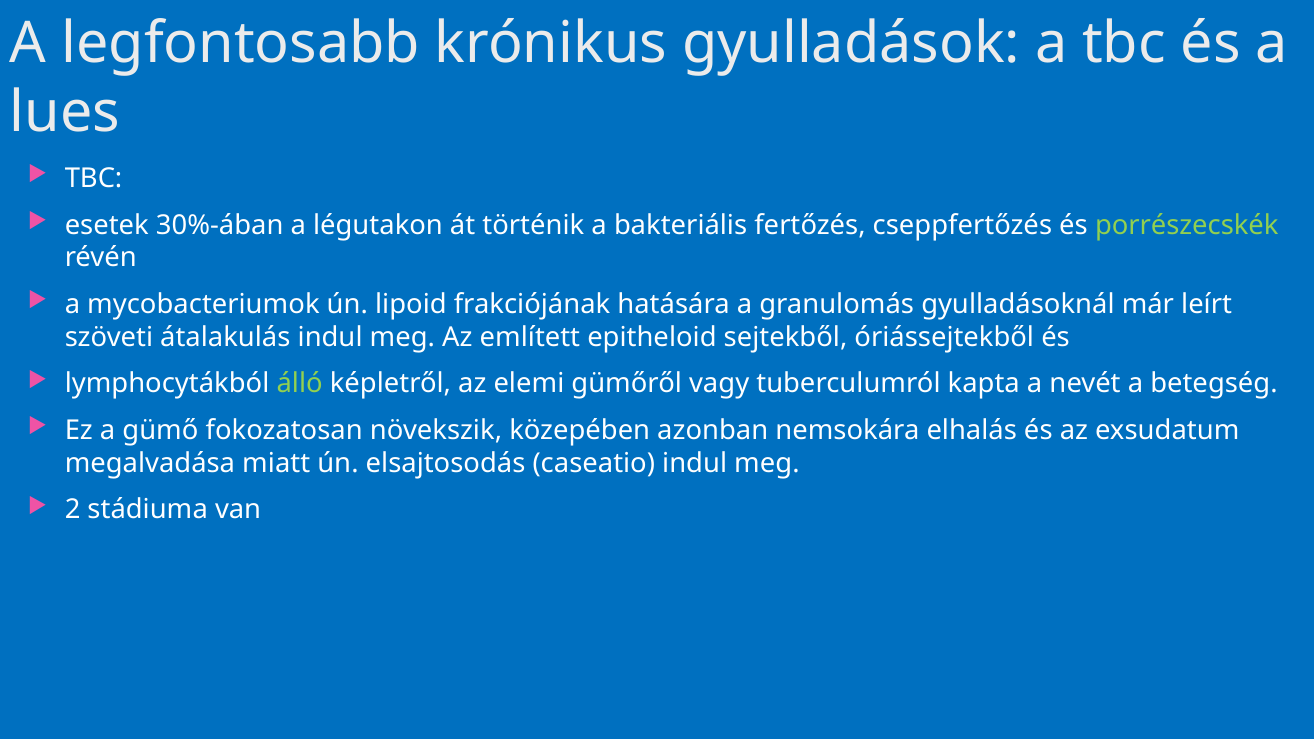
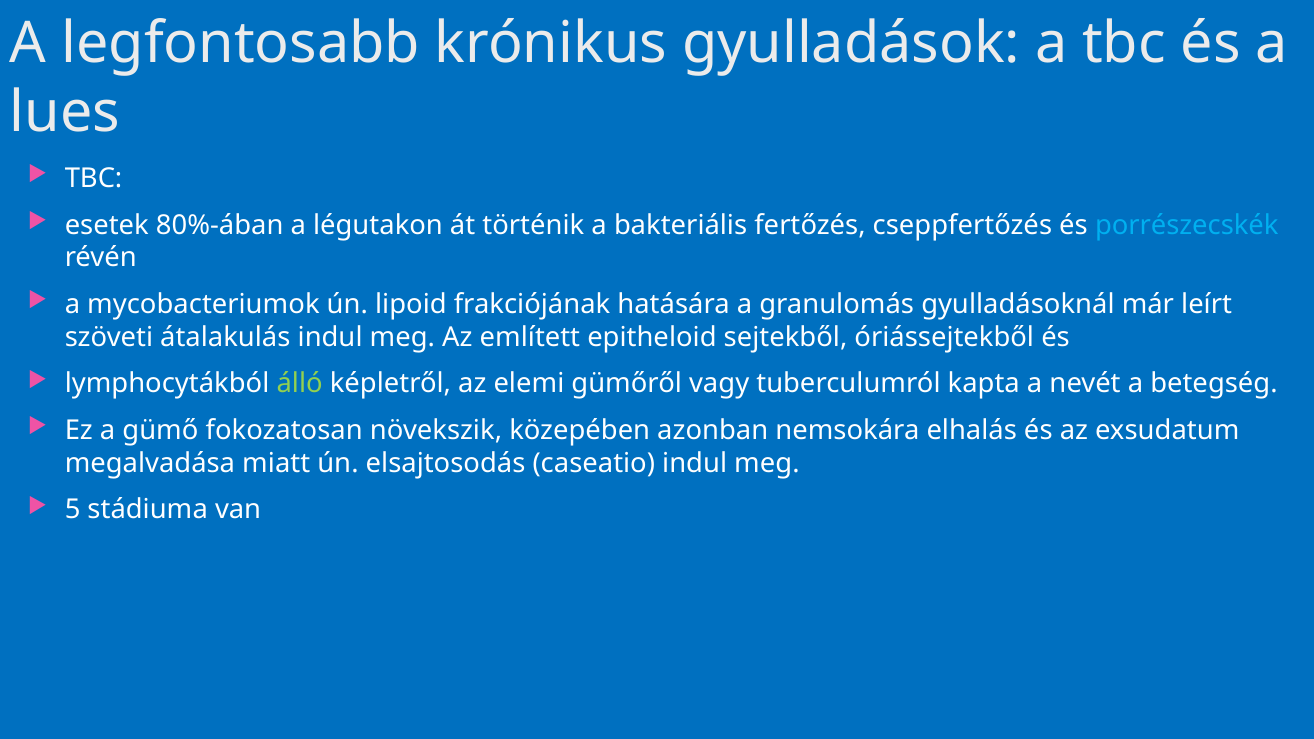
30%-ában: 30%-ában -> 80%-ában
porrészecskék colour: light green -> light blue
2: 2 -> 5
